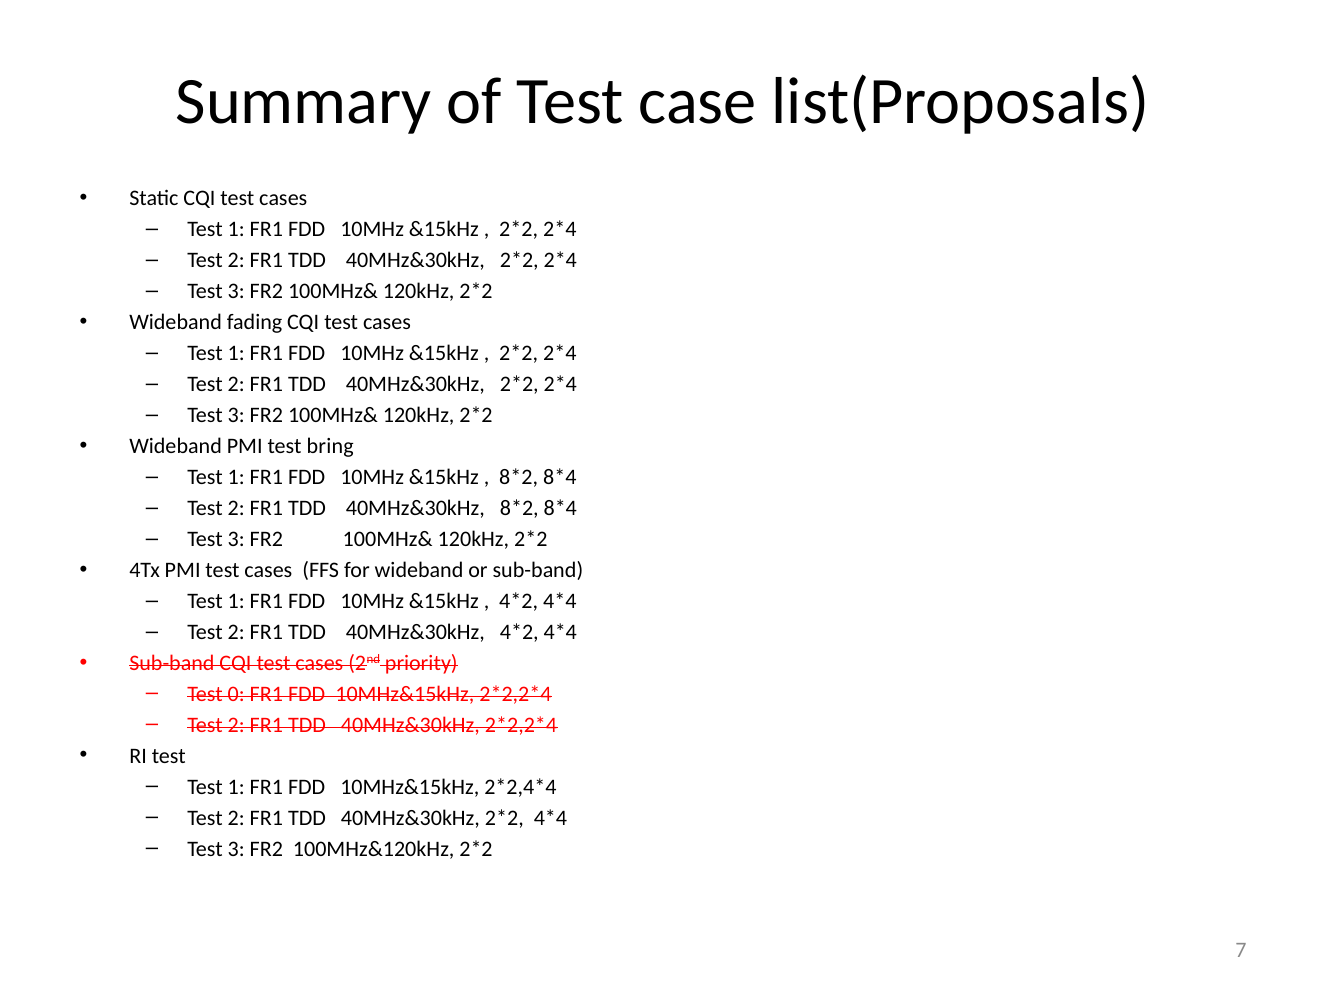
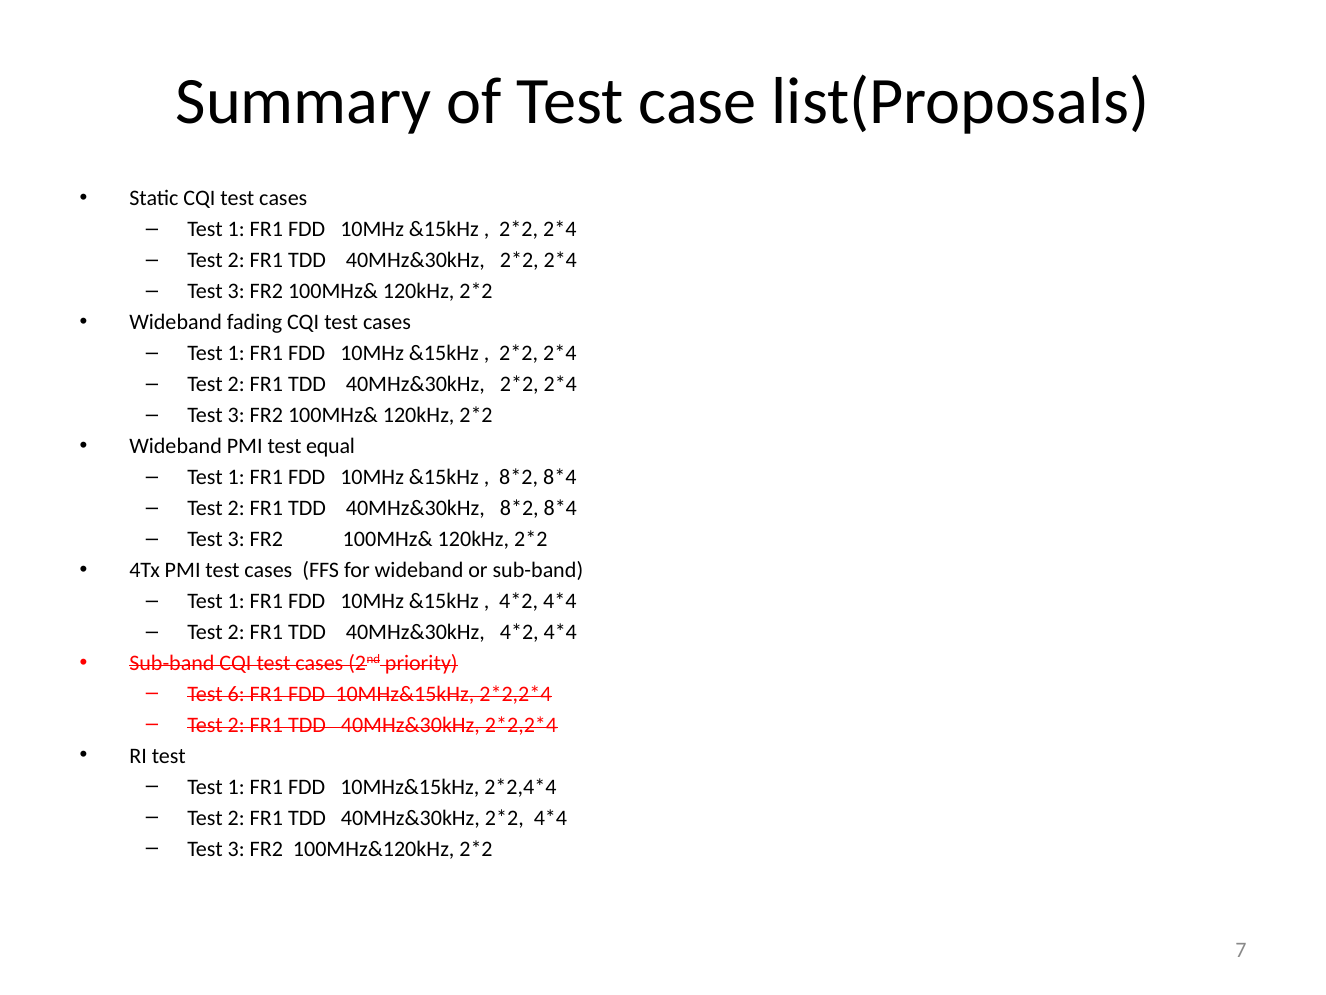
bring: bring -> equal
0: 0 -> 6
